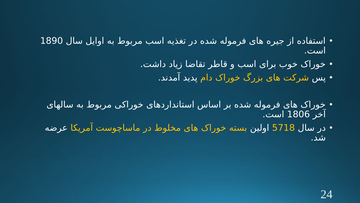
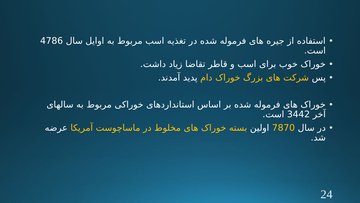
1890: 1890 -> 4786
1806: 1806 -> 3442
5718: 5718 -> 7870
